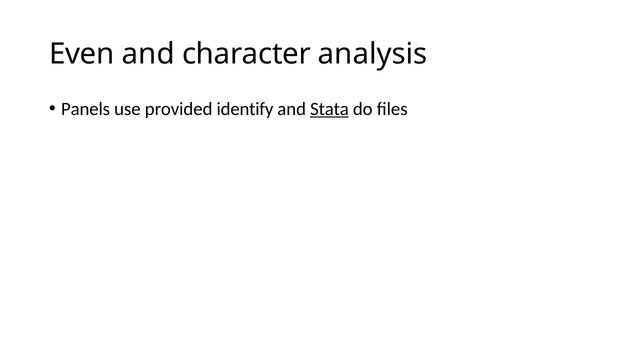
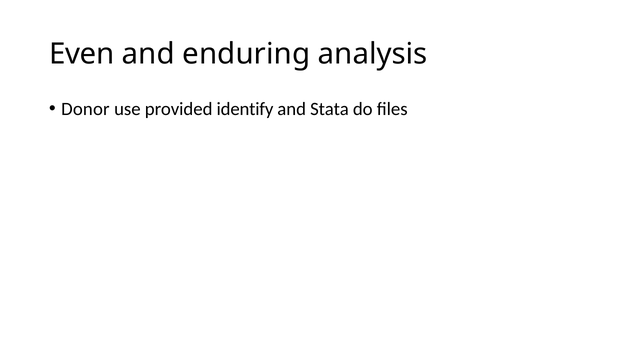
character: character -> enduring
Panels: Panels -> Donor
Stata underline: present -> none
